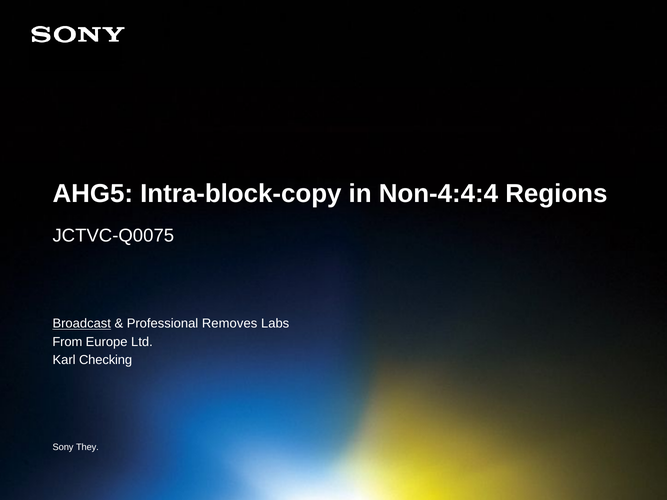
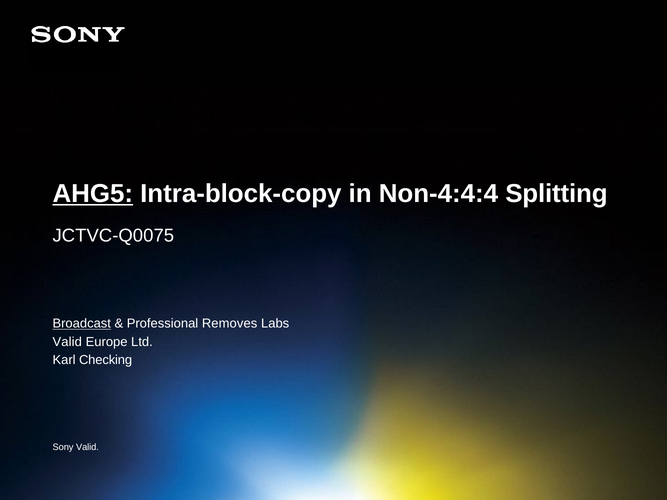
AHG5 underline: none -> present
Regions: Regions -> Splitting
From at (67, 342): From -> Valid
Sony They: They -> Valid
